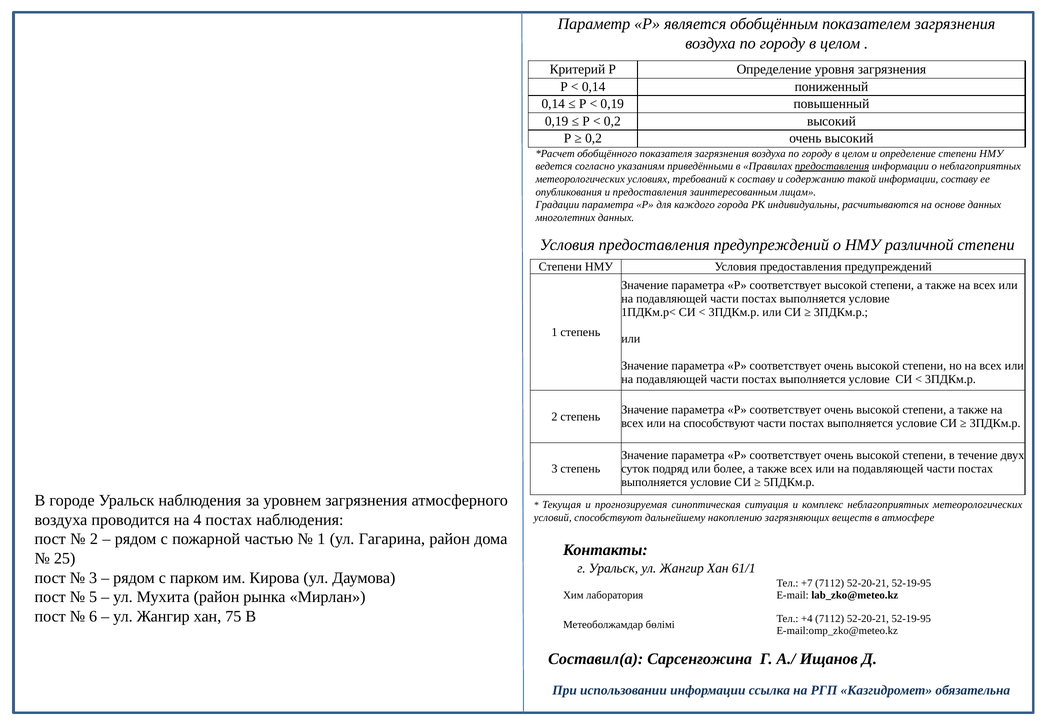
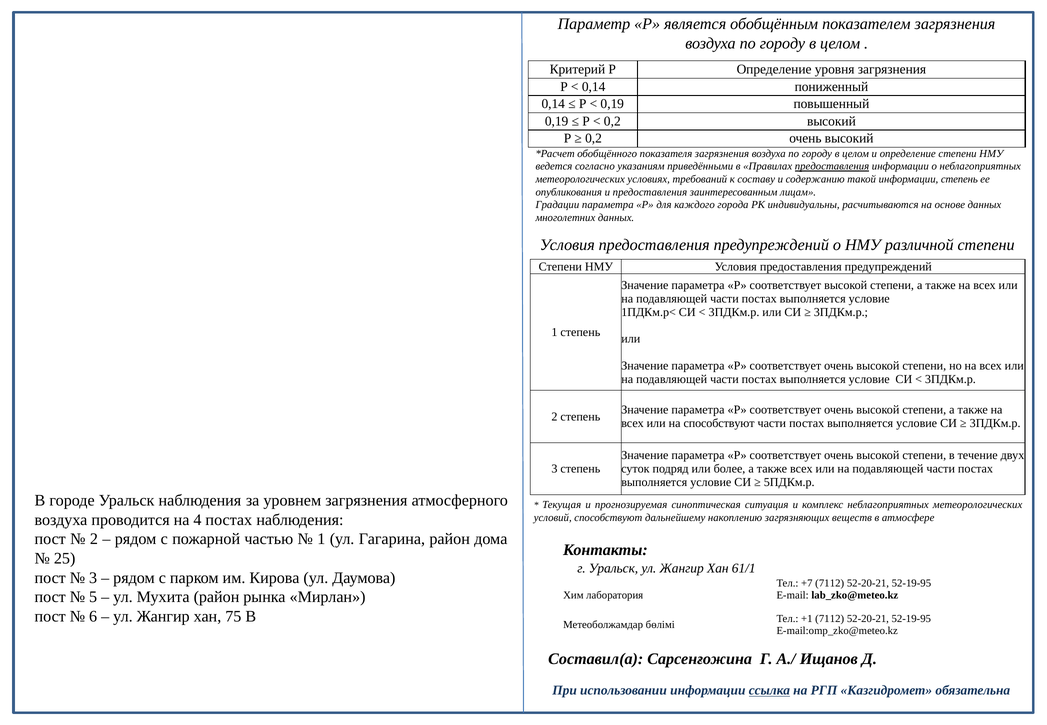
информации составу: составу -> степень
+4: +4 -> +1
ссылка underline: none -> present
